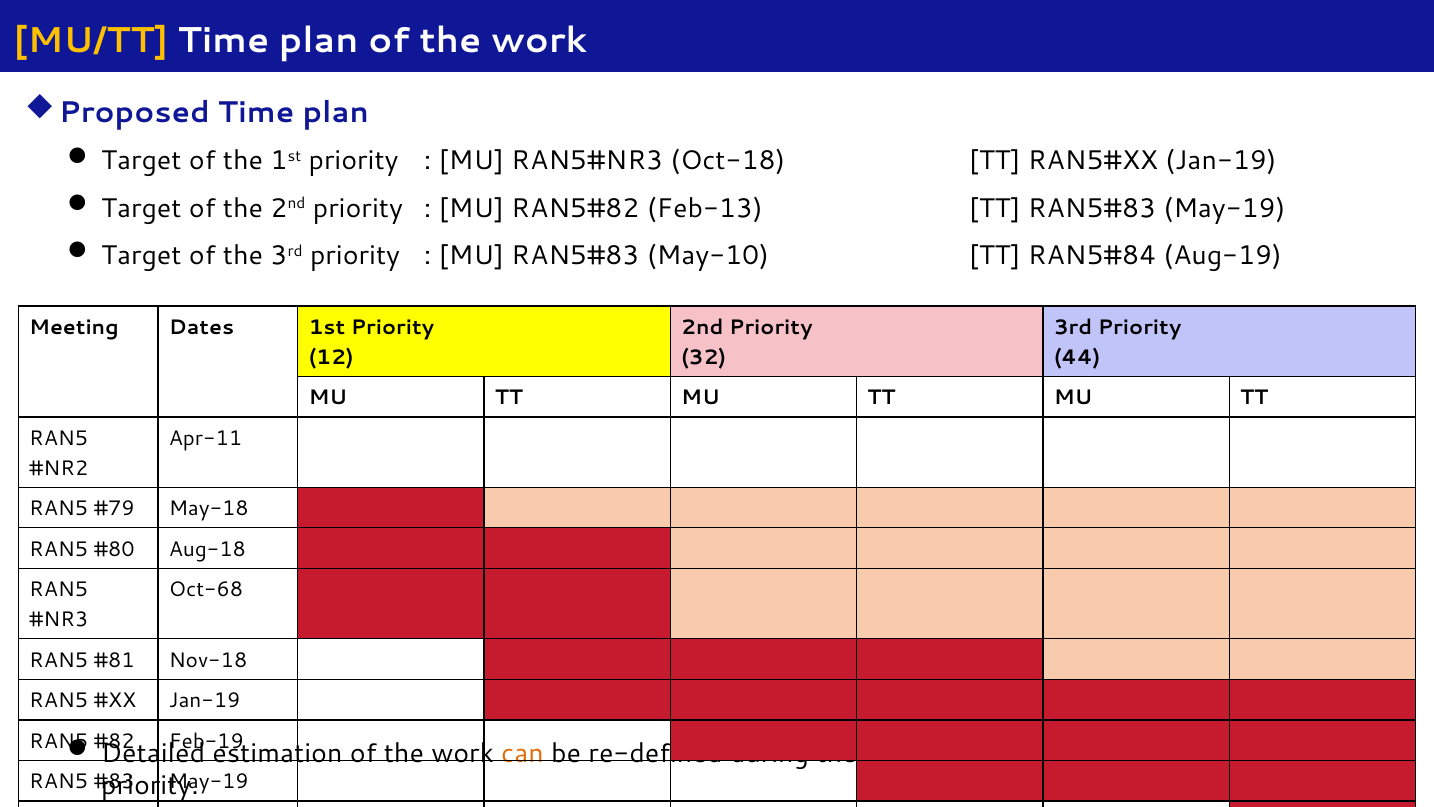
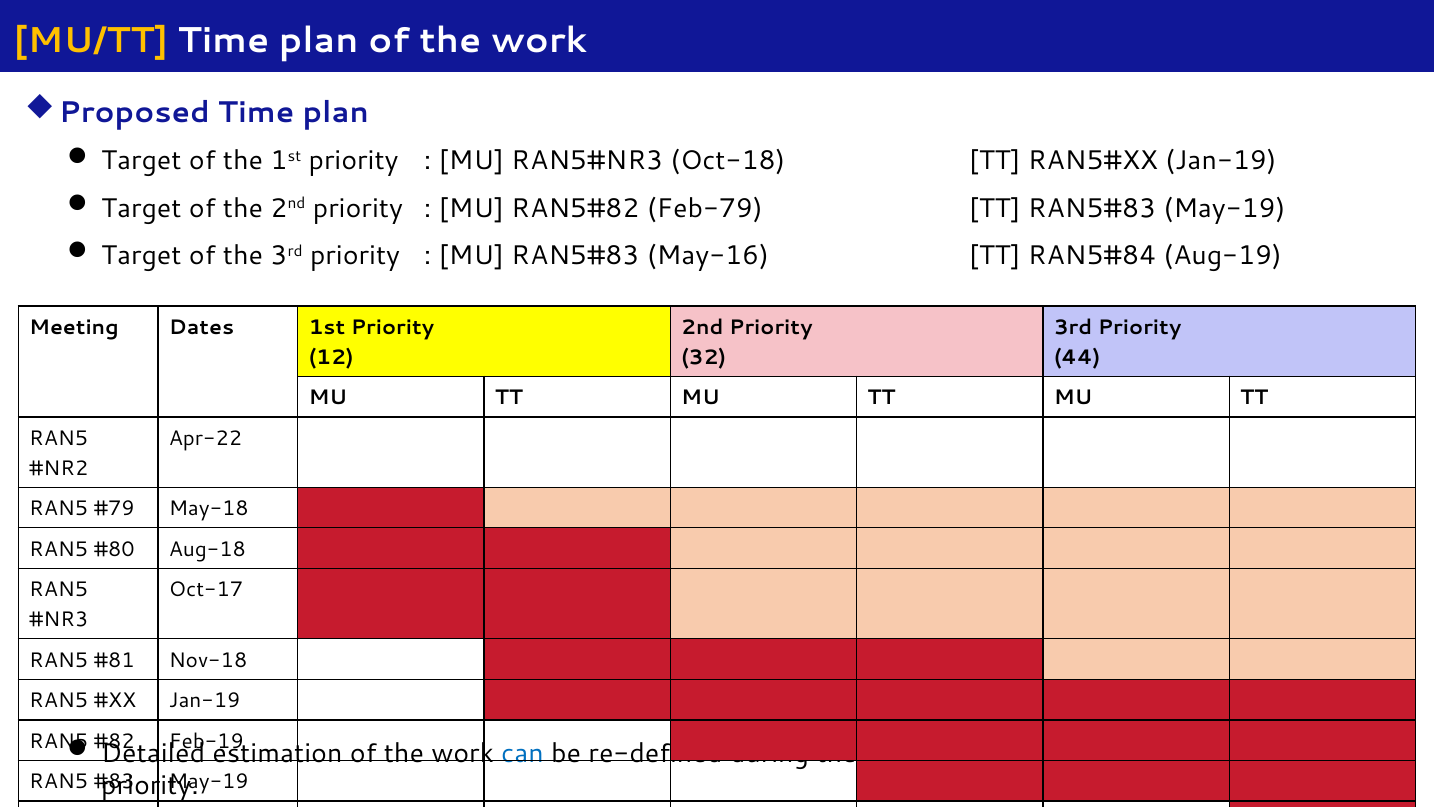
Feb-13: Feb-13 -> Feb-79
May-10: May-10 -> May-16
Apr-11: Apr-11 -> Apr-22
Oct-68: Oct-68 -> Oct-17
can colour: orange -> blue
